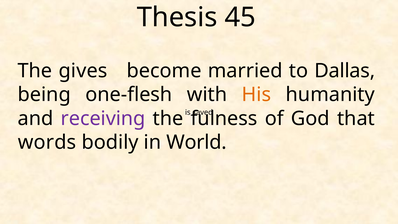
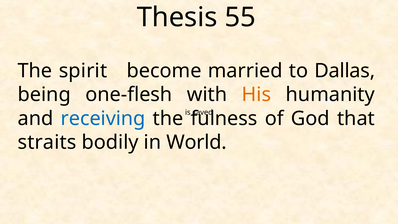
45: 45 -> 55
gives: gives -> spirit
receiving colour: purple -> blue
words: words -> straits
